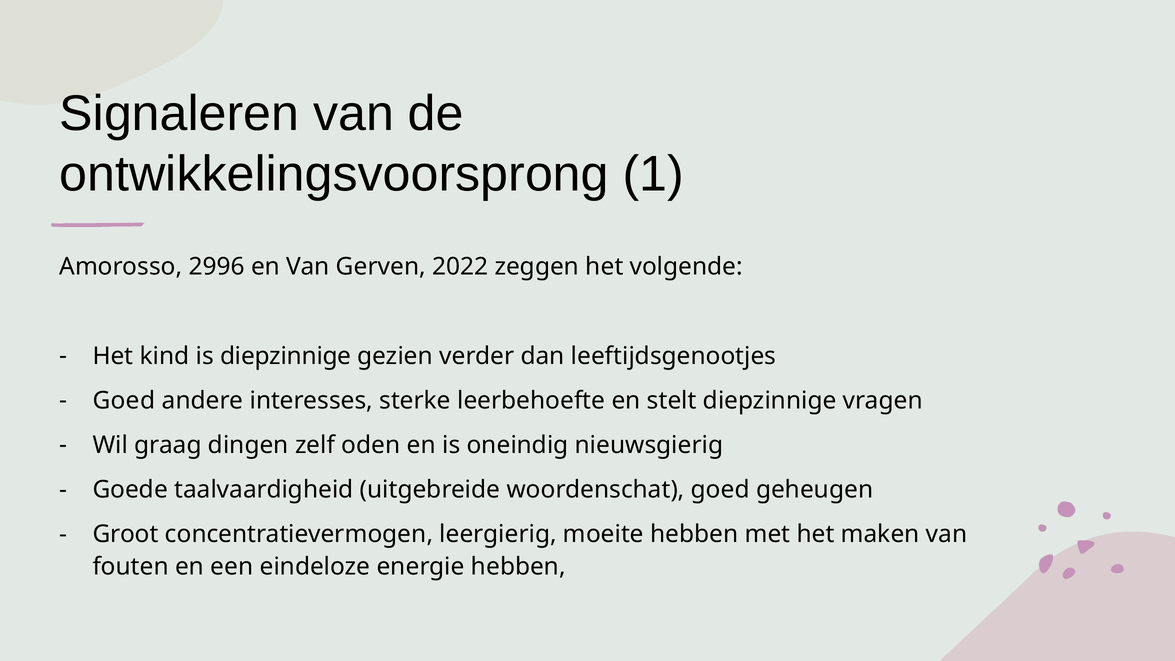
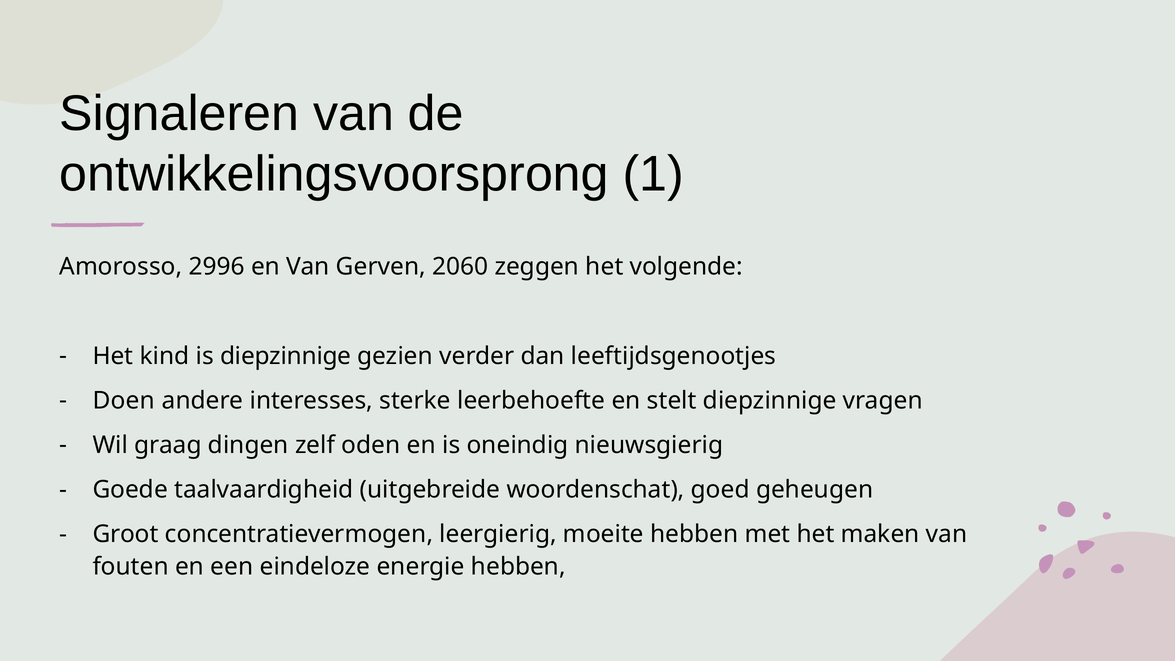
2022: 2022 -> 2060
Goed at (124, 401): Goed -> Doen
